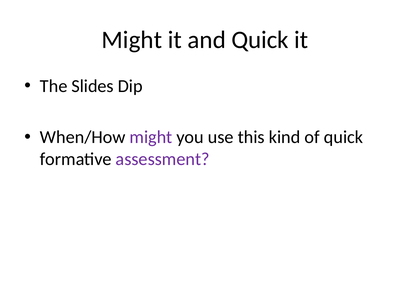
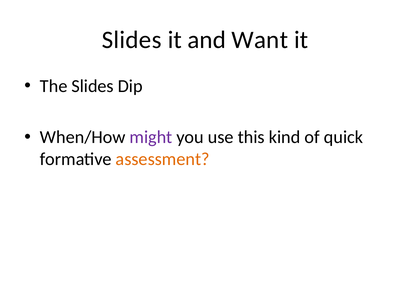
Might at (132, 40): Might -> Slides
and Quick: Quick -> Want
assessment colour: purple -> orange
